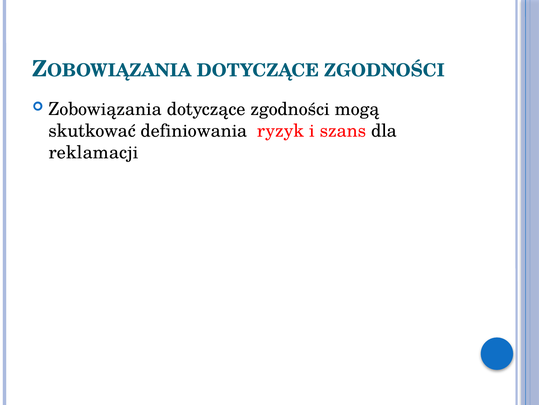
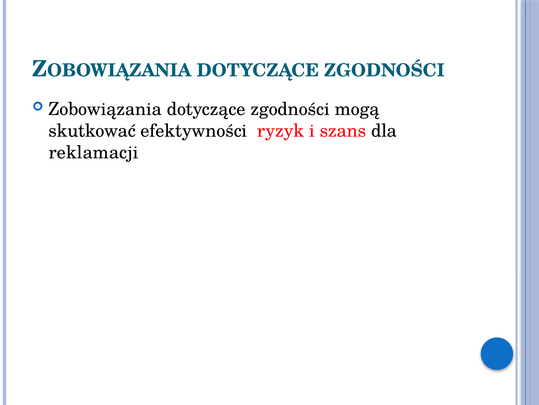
definiowania: definiowania -> efektywności
